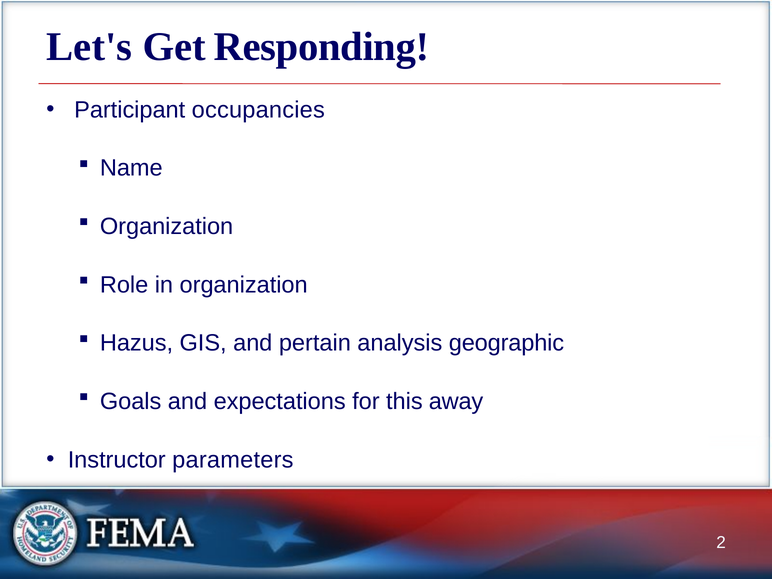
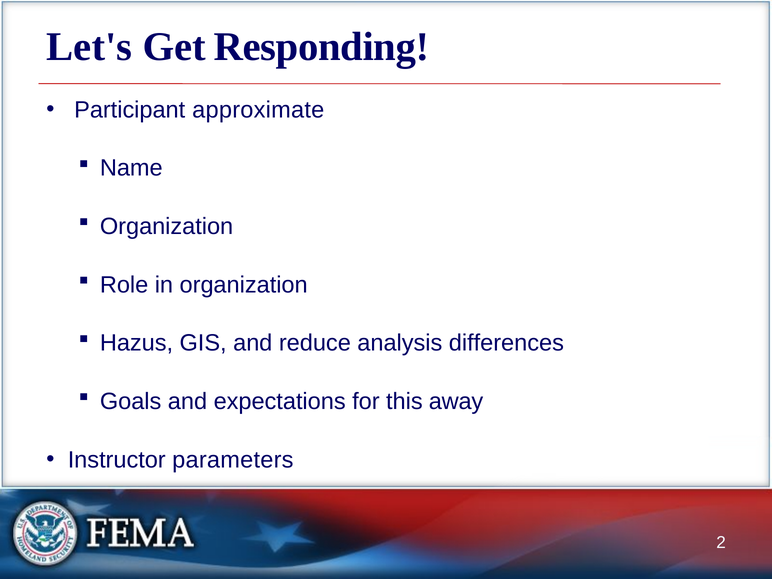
occupancies: occupancies -> approximate
pertain: pertain -> reduce
geographic: geographic -> differences
